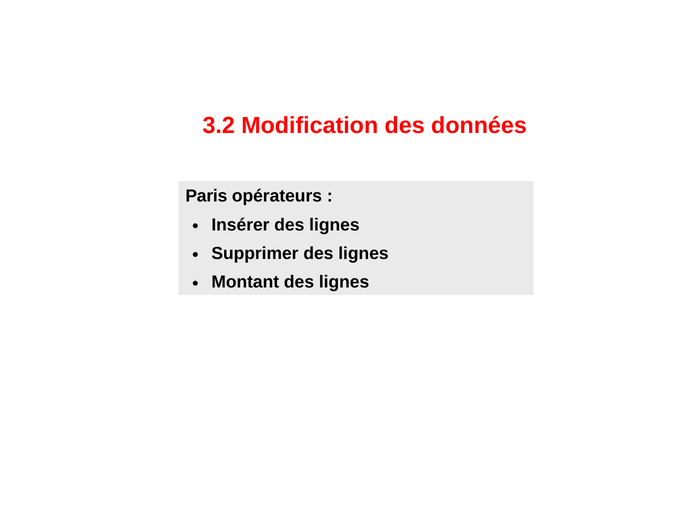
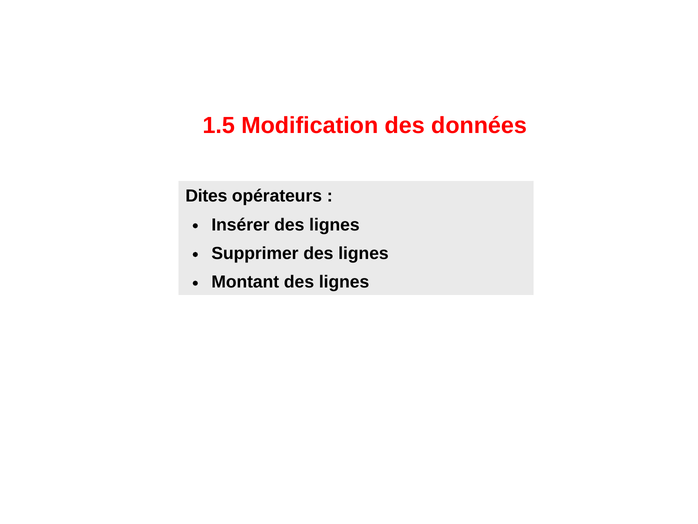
3.2: 3.2 -> 1.5
Paris: Paris -> Dites
